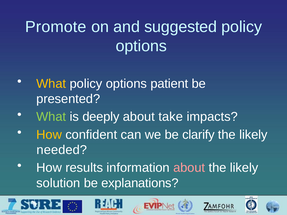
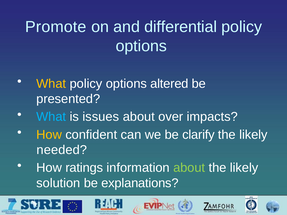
suggested: suggested -> differential
patient: patient -> altered
What at (51, 117) colour: light green -> light blue
deeply: deeply -> issues
take: take -> over
results: results -> ratings
about at (189, 168) colour: pink -> light green
